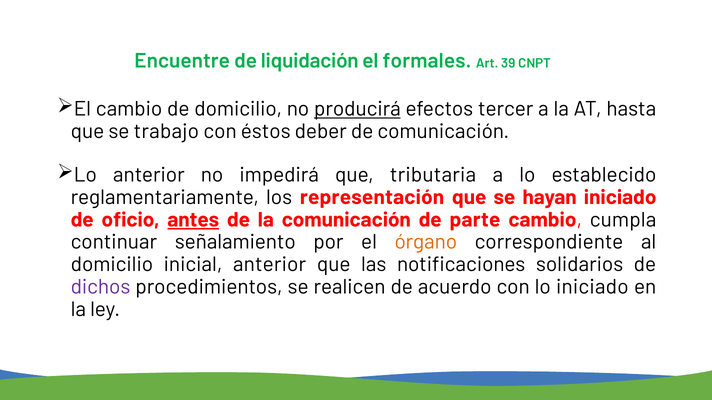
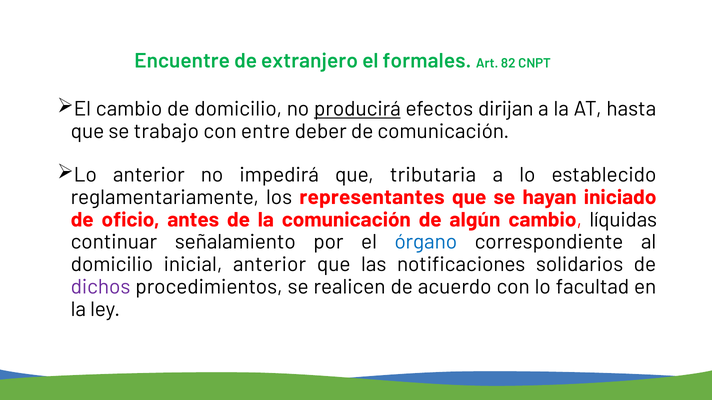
liquidación: liquidación -> extranjero
39: 39 -> 82
tercer: tercer -> dirijan
éstos: éstos -> entre
representación: representación -> representantes
antes underline: present -> none
parte: parte -> algún
cumpla: cumpla -> líquidas
órgano colour: orange -> blue
lo iniciado: iniciado -> facultad
